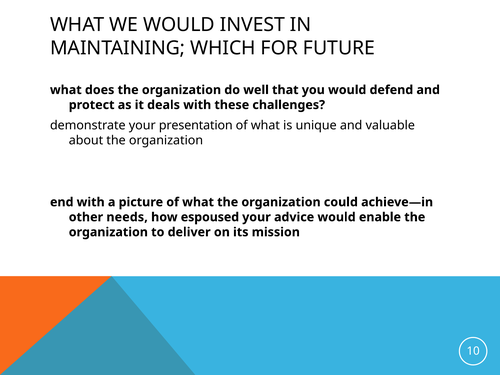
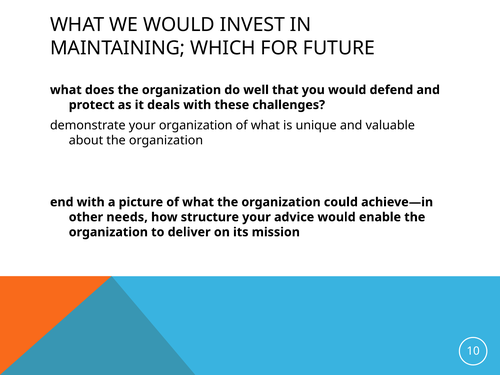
your presentation: presentation -> organization
espoused: espoused -> structure
